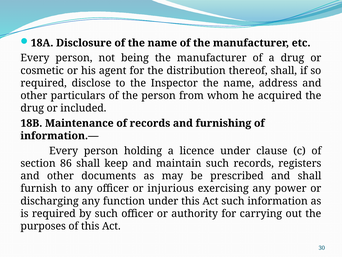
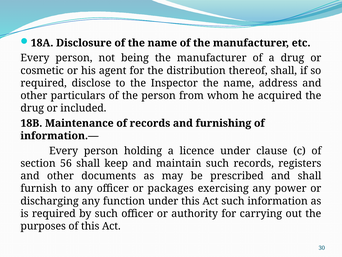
86: 86 -> 56
injurious: injurious -> packages
